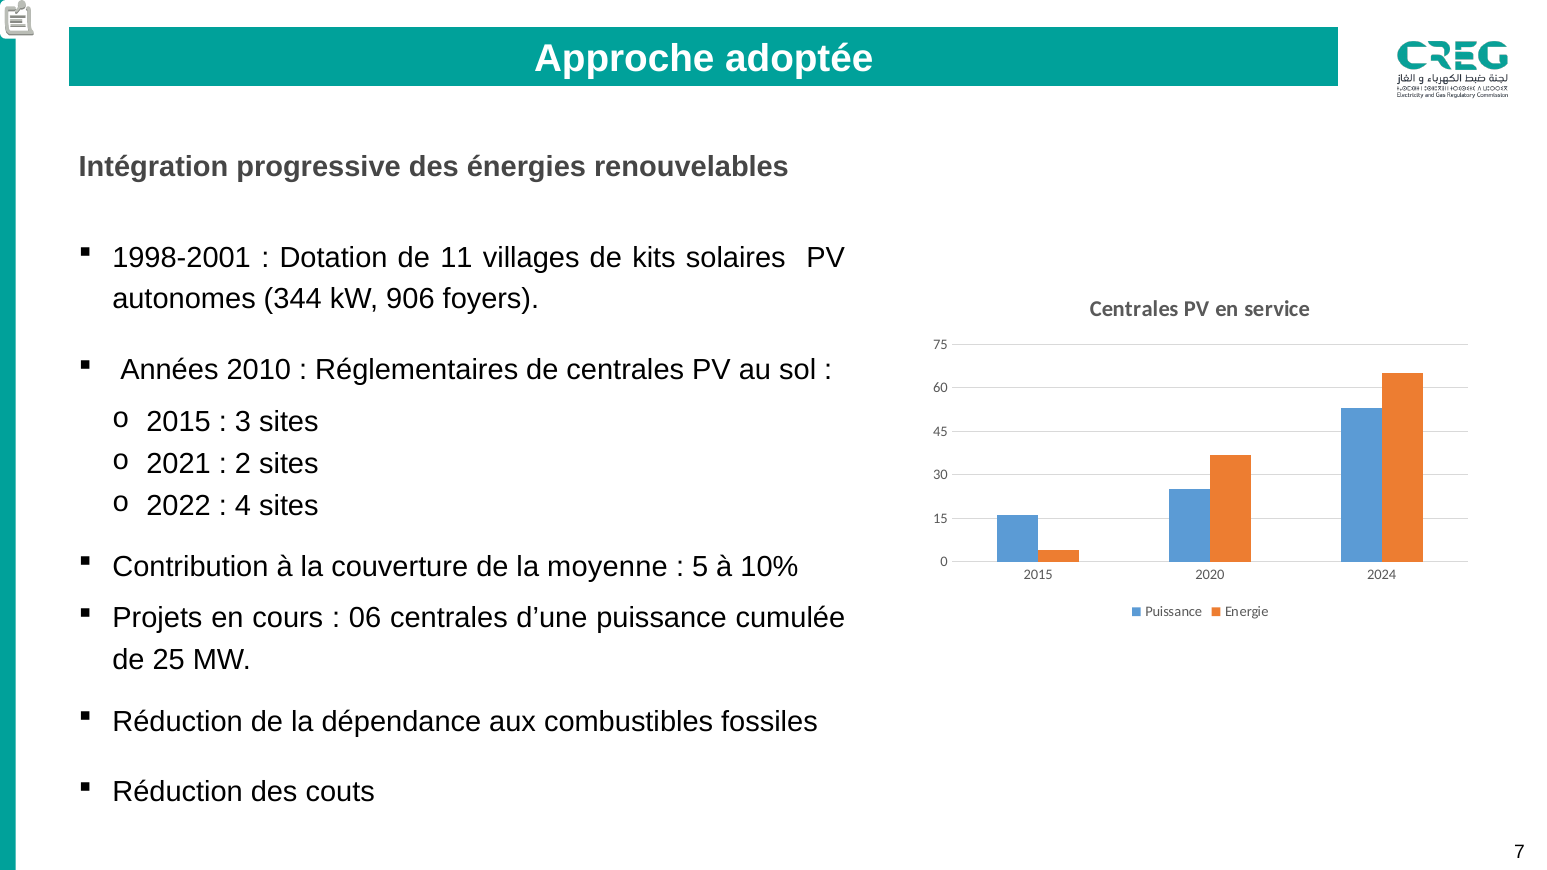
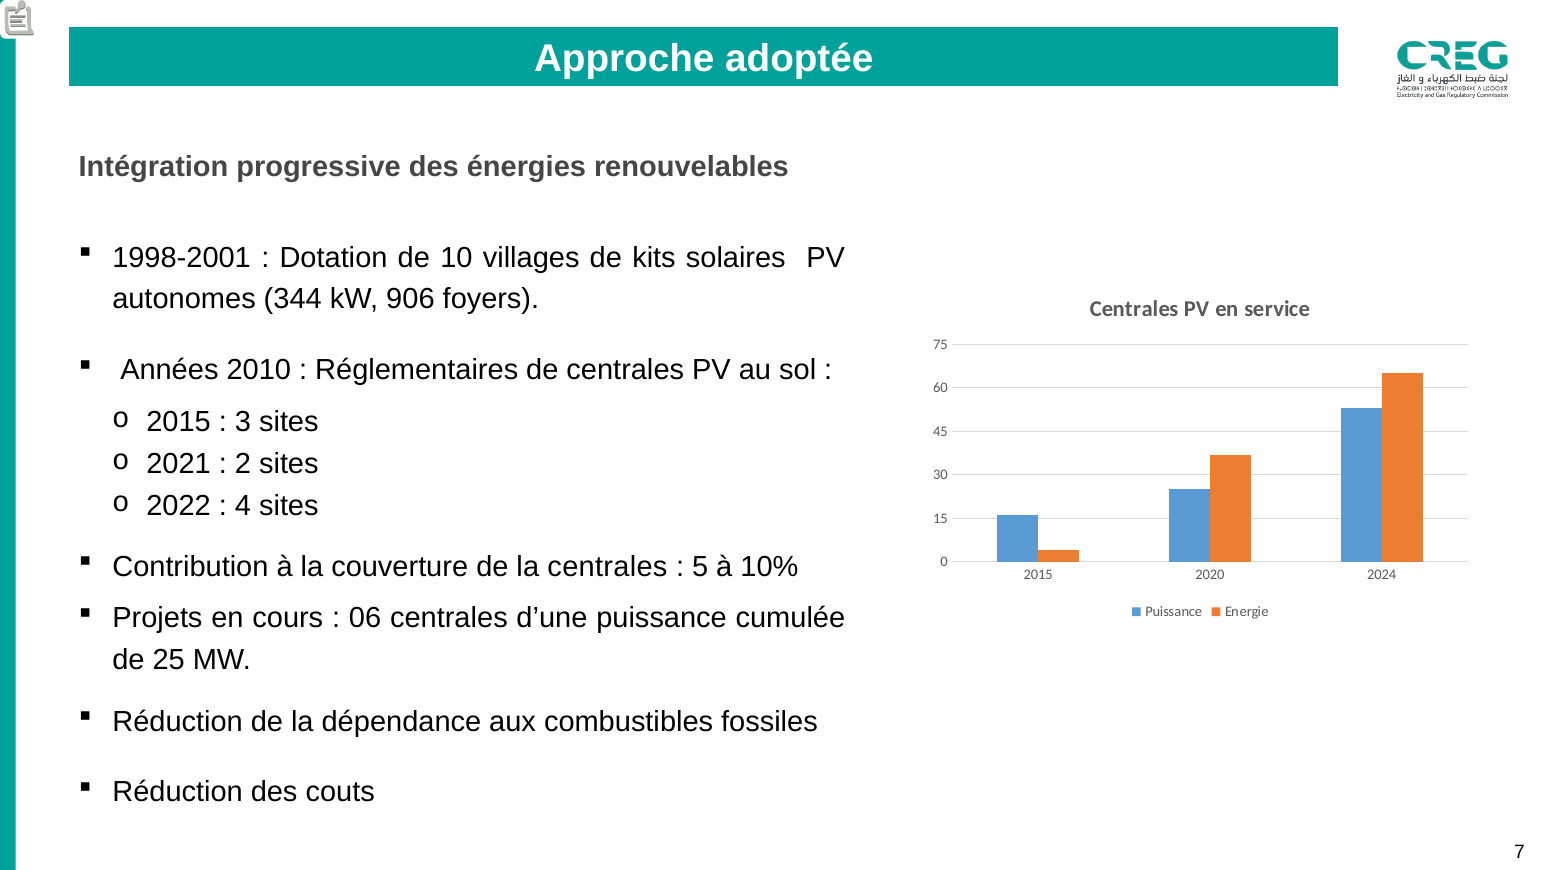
11: 11 -> 10
la moyenne: moyenne -> centrales
